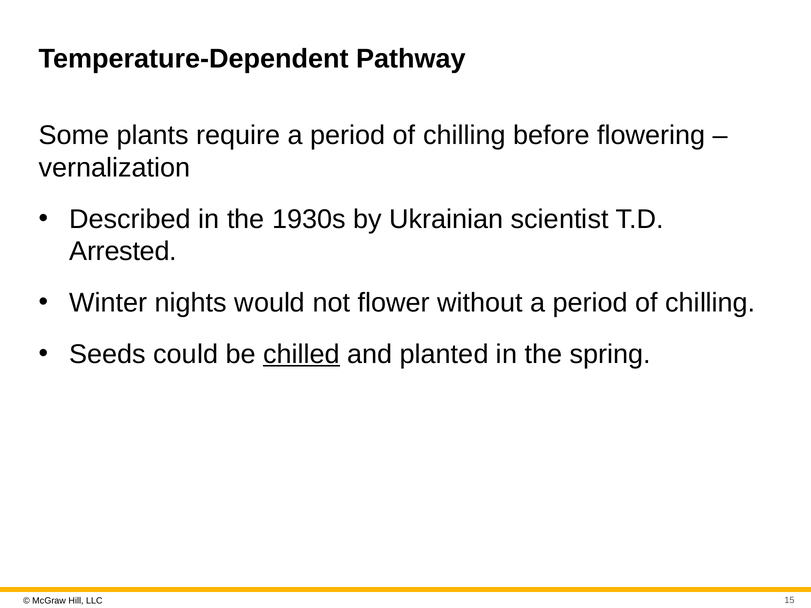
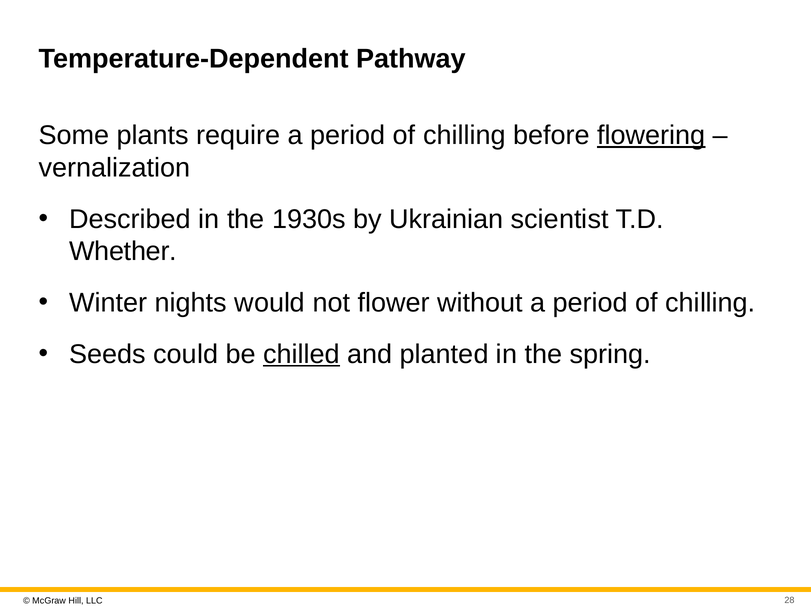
flowering underline: none -> present
Arrested: Arrested -> Whether
15: 15 -> 28
